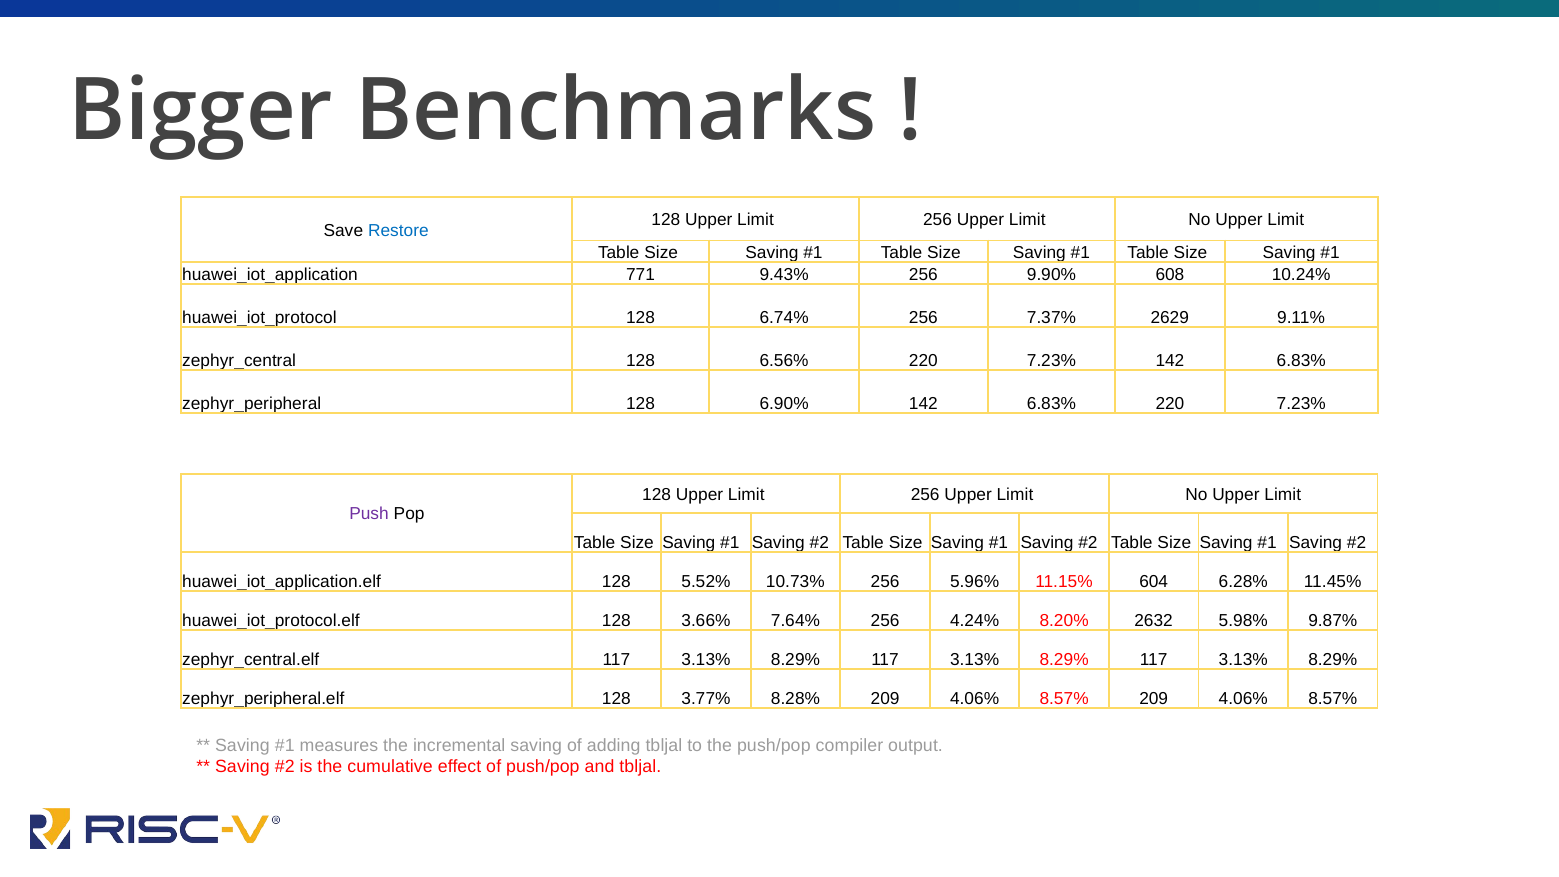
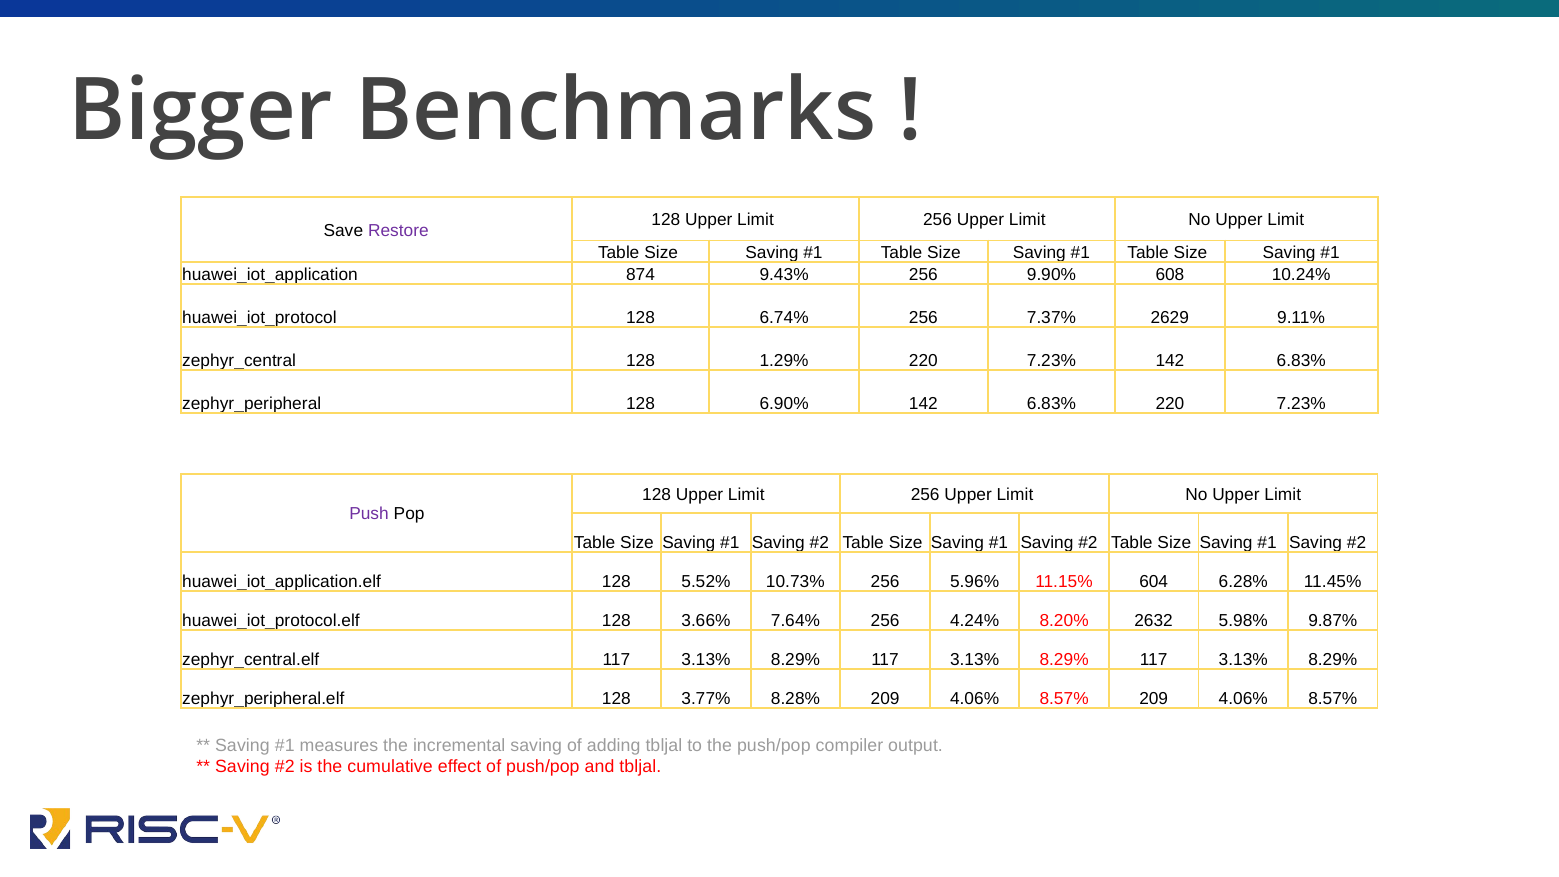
Restore colour: blue -> purple
771: 771 -> 874
6.56%: 6.56% -> 1.29%
